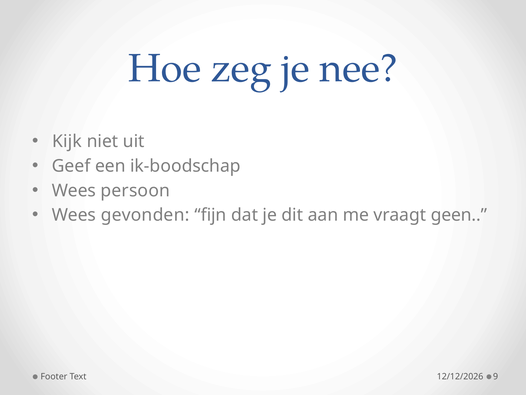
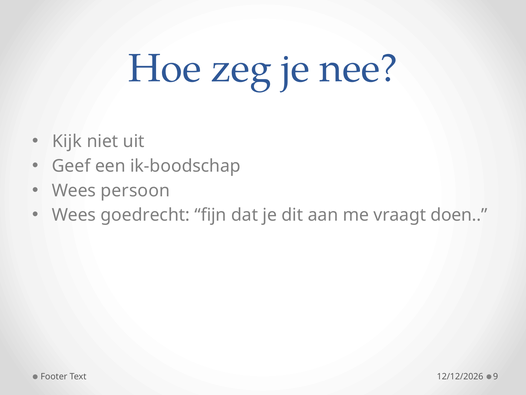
gevonden: gevonden -> goedrecht
geen: geen -> doen
